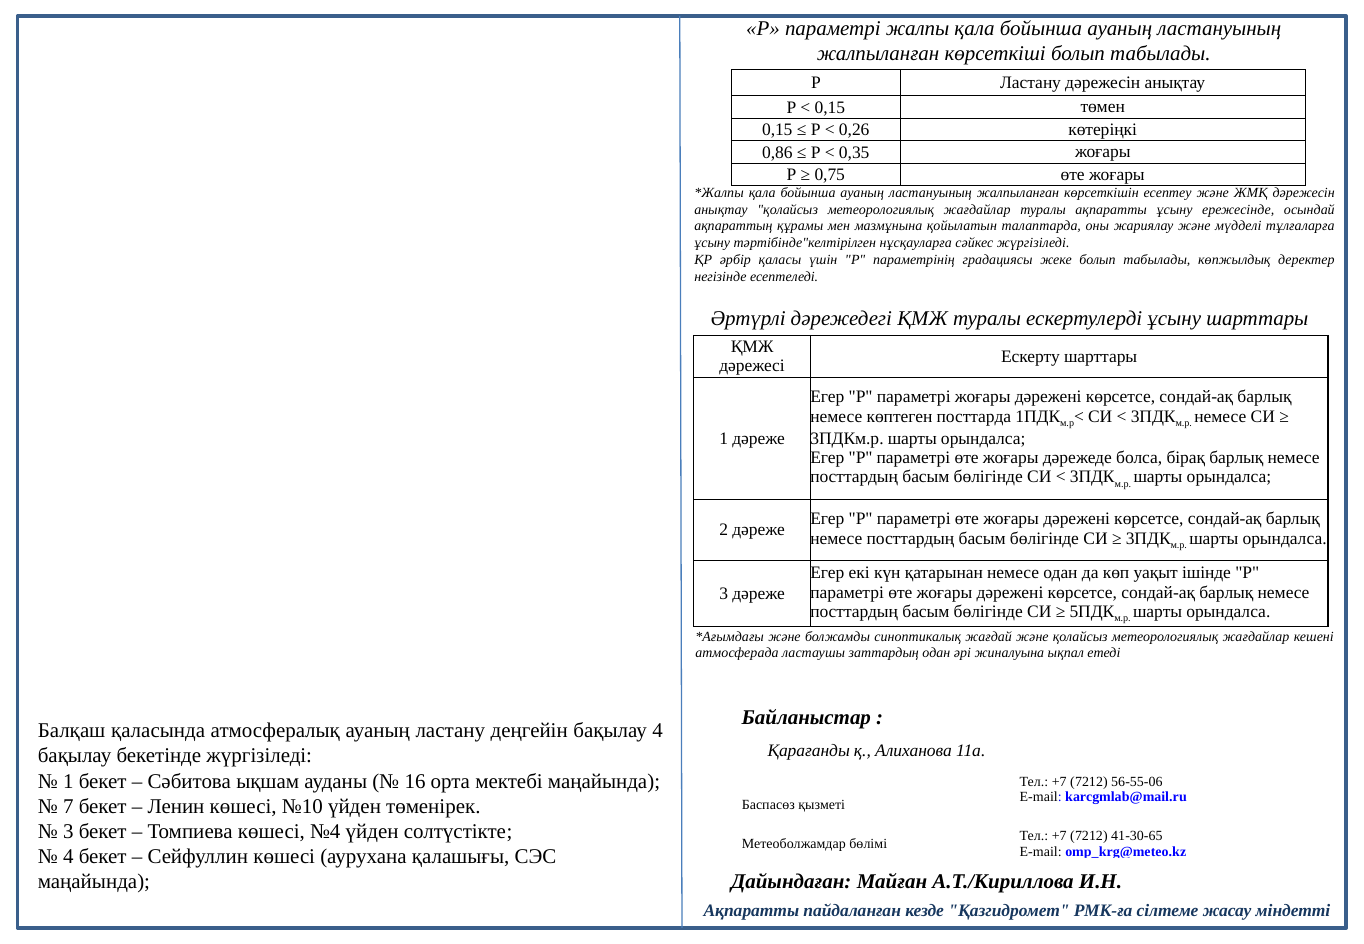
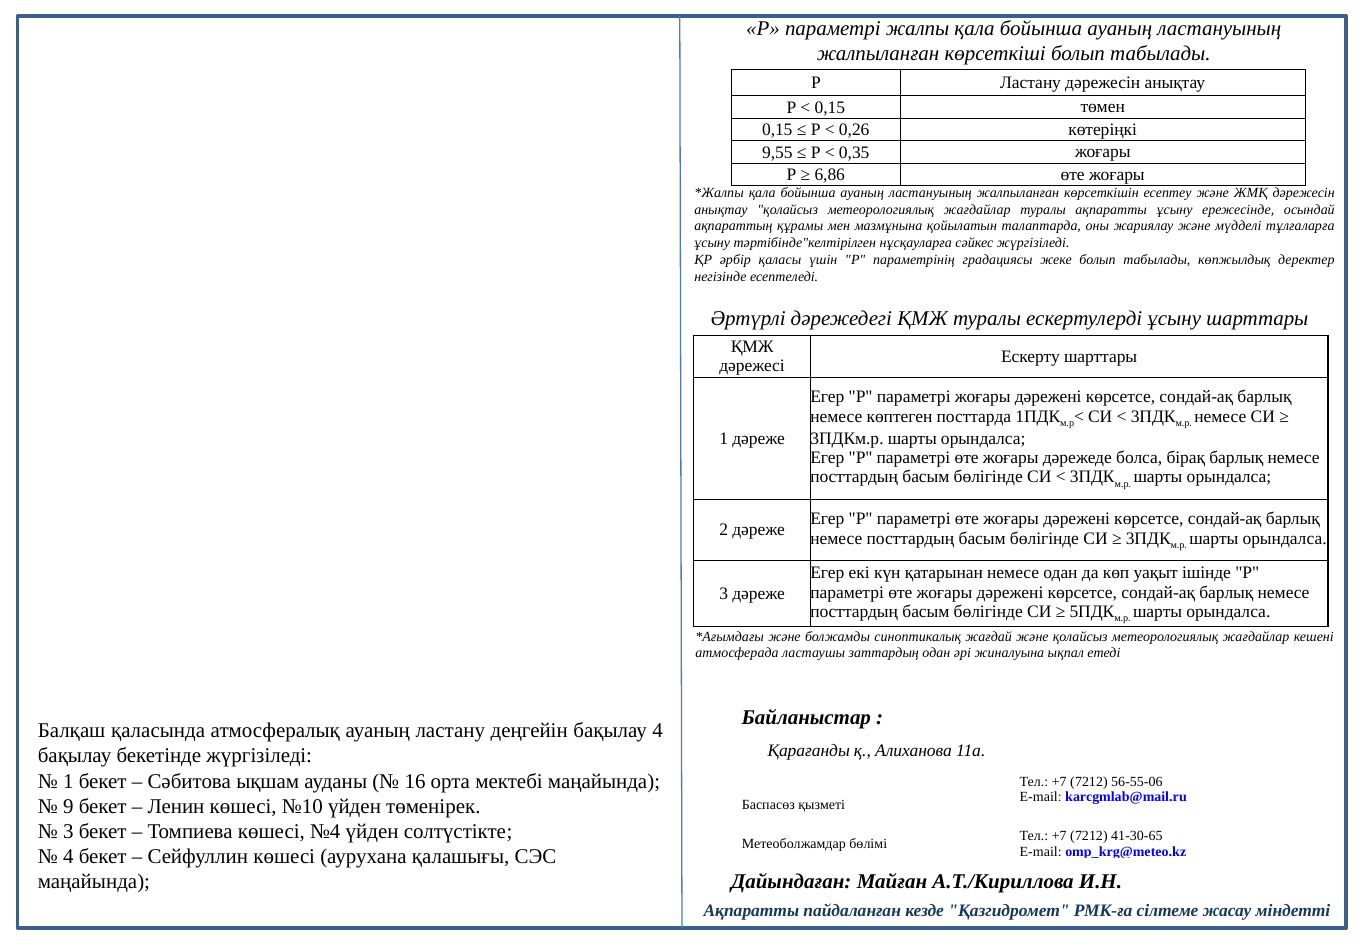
0,86: 0,86 -> 9,55
0,75: 0,75 -> 6,86
7: 7 -> 9
